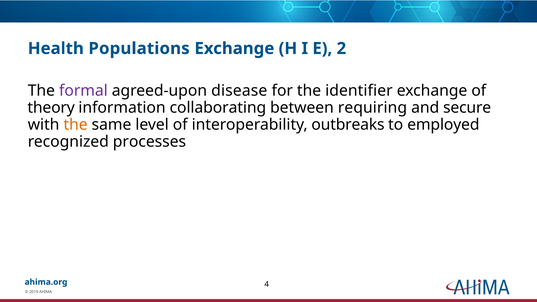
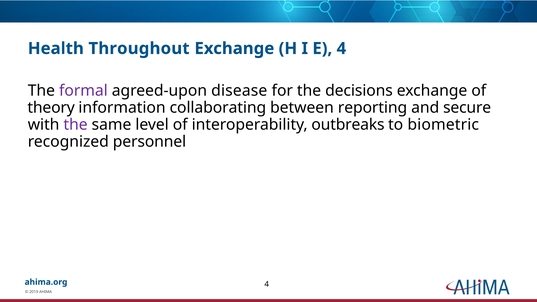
Populations: Populations -> Throughout
E 2: 2 -> 4
identifier: identifier -> decisions
requiring: requiring -> reporting
the at (76, 125) colour: orange -> purple
employed: employed -> biometric
processes: processes -> personnel
